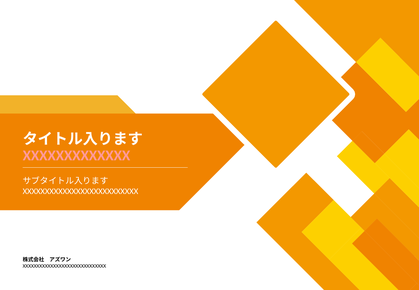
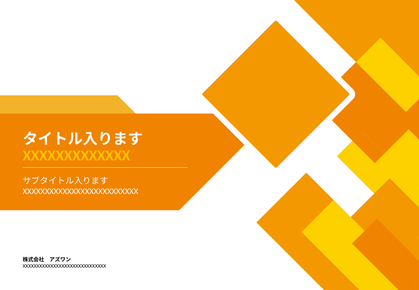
XXXXXXXXXXXXX colour: pink -> yellow
